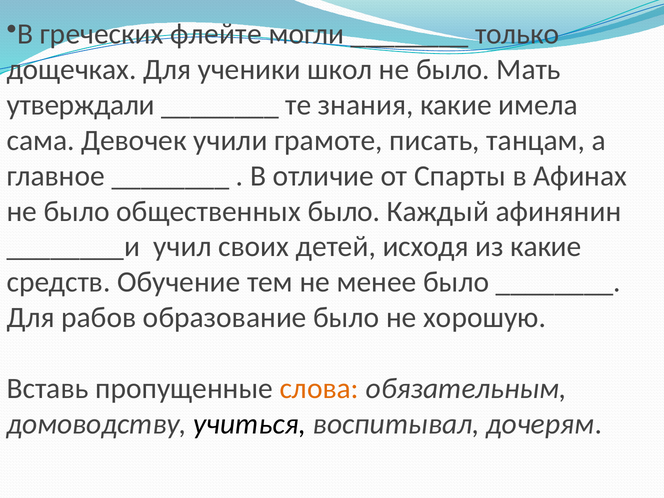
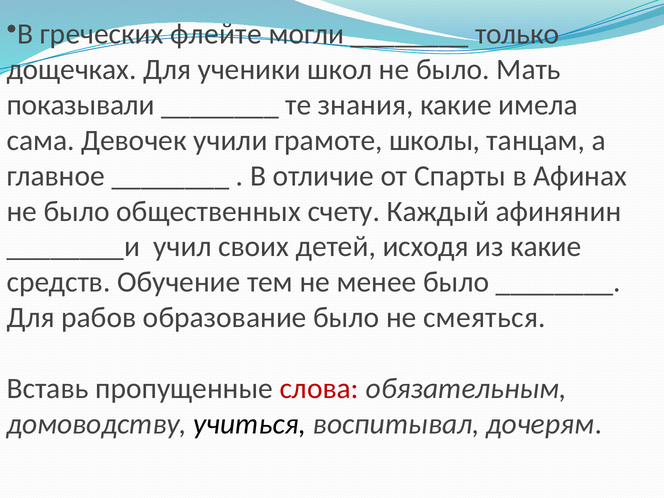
утверждали: утверждали -> показывали
писать: писать -> школы
общественных было: было -> счету
хорошую: хорошую -> смеяться
слова colour: orange -> red
